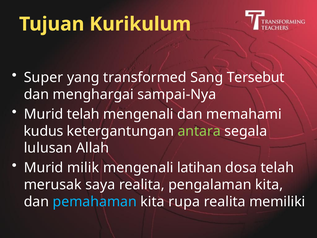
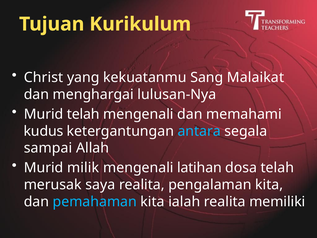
Super: Super -> Christ
transformed: transformed -> kekuatanmu
Tersebut: Tersebut -> Malaikat
sampai-Nya: sampai-Nya -> lulusan-Nya
antara colour: light green -> light blue
lulusan: lulusan -> sampai
rupa: rupa -> ialah
